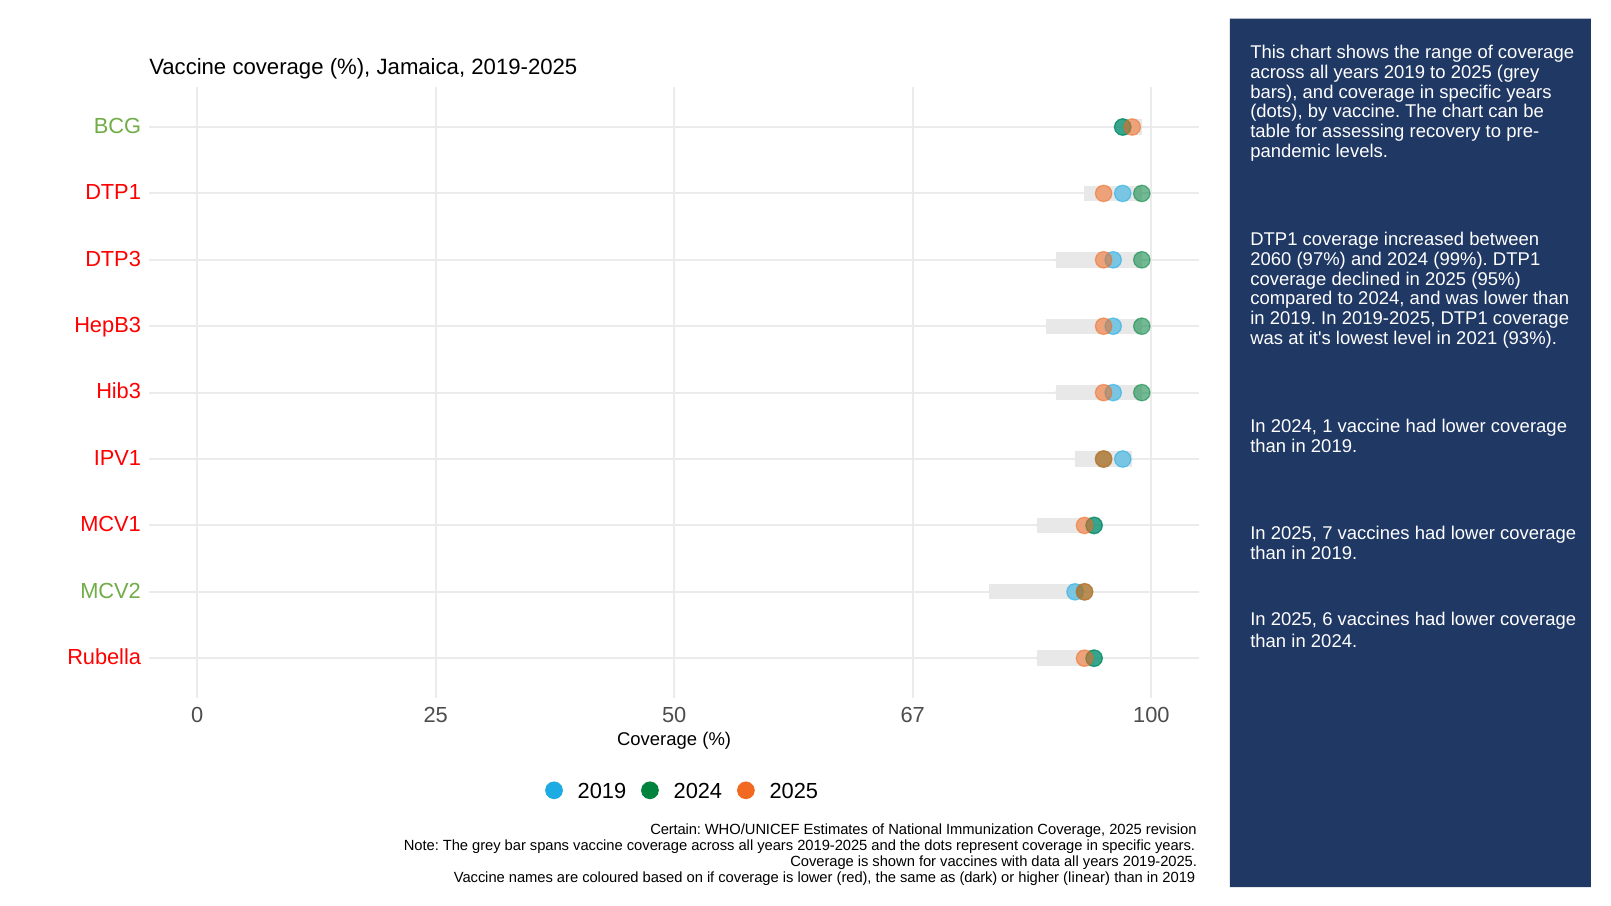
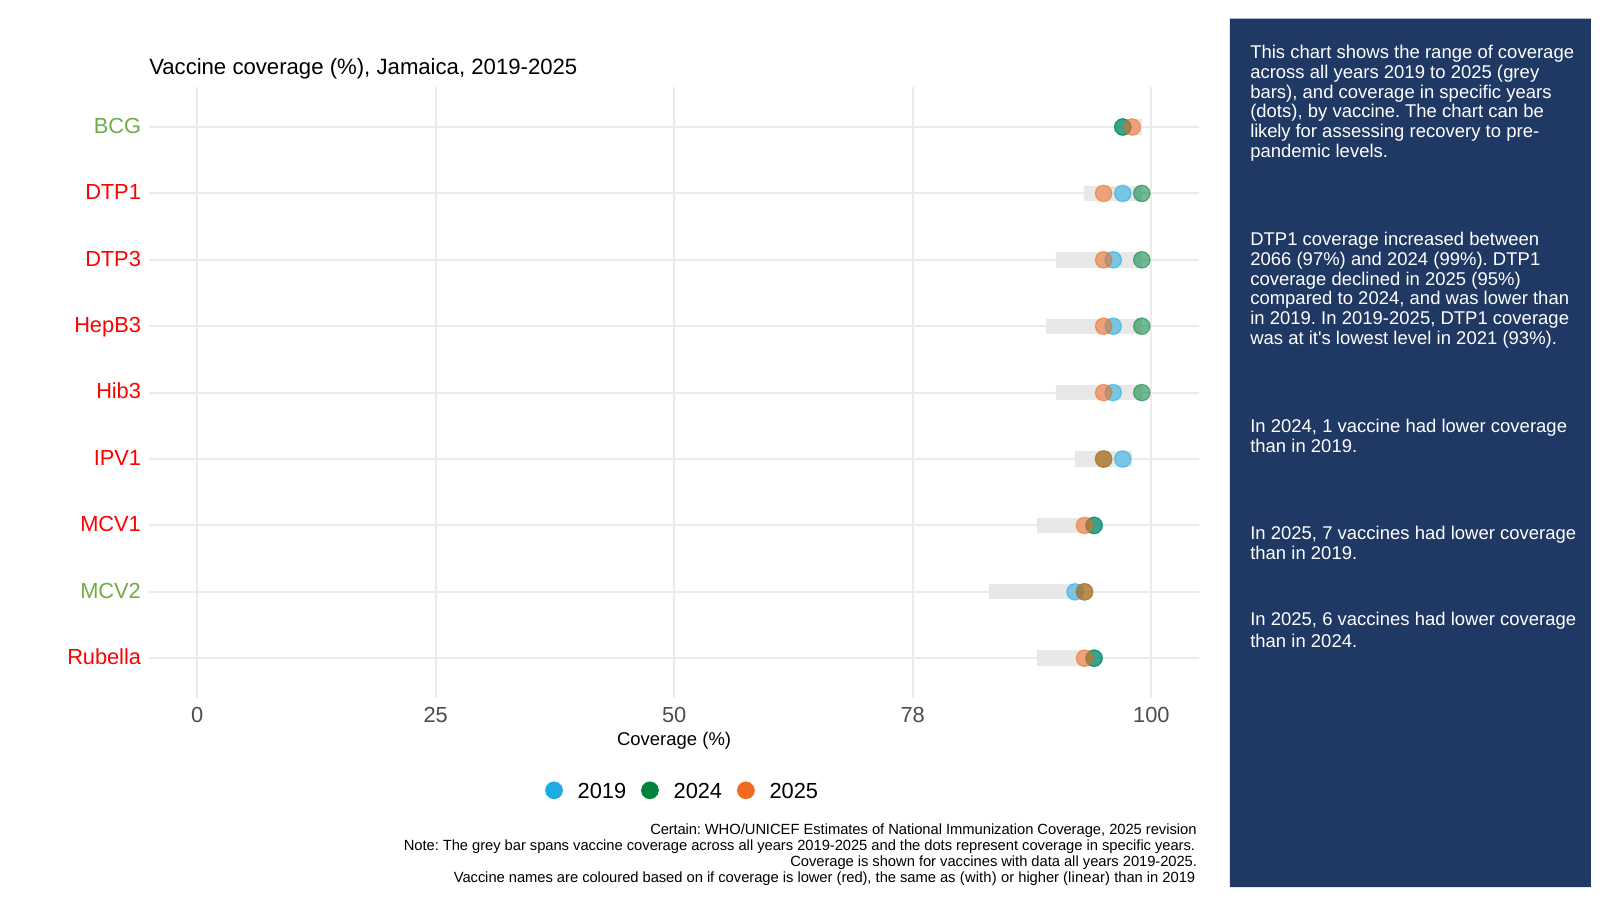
table: table -> likely
2060: 2060 -> 2066
67: 67 -> 78
as dark: dark -> with
